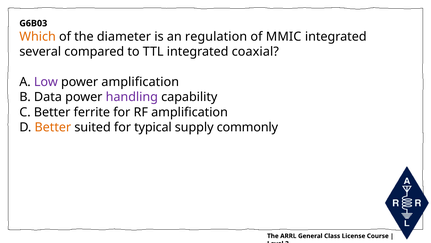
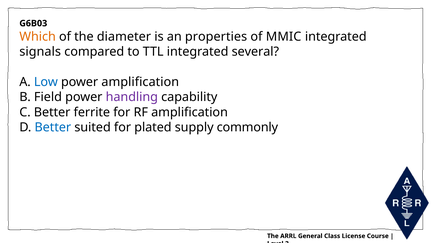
regulation: regulation -> properties
several: several -> signals
coaxial: coaxial -> several
Low colour: purple -> blue
Data: Data -> Field
Better at (53, 127) colour: orange -> blue
typical: typical -> plated
